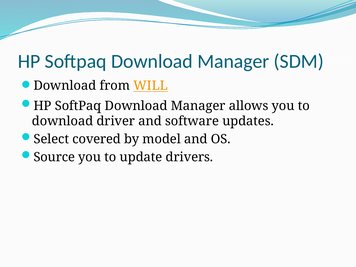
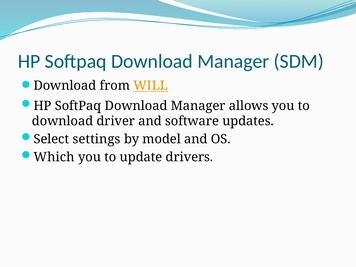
covered: covered -> settings
Source: Source -> Which
